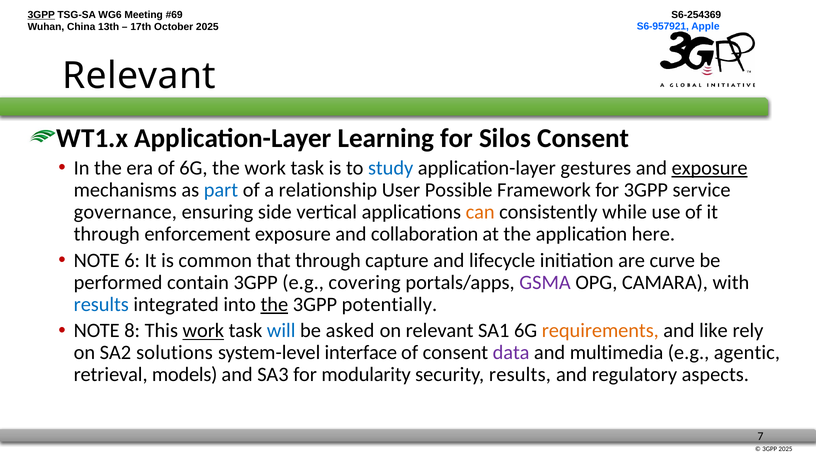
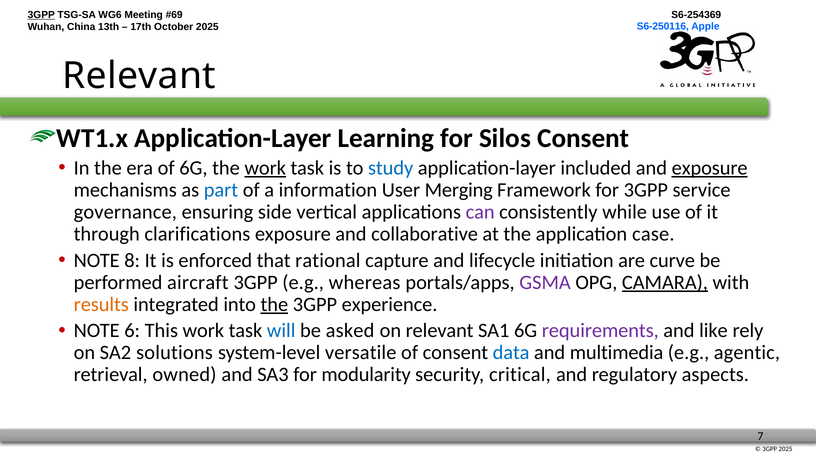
S6-957921: S6-957921 -> S6-250116
work at (265, 168) underline: none -> present
gestures: gestures -> included
relationship: relationship -> information
Possible: Possible -> Merging
can colour: orange -> purple
enforcement: enforcement -> clarifications
collaboration: collaboration -> collaborative
here: here -> case
6: 6 -> 8
common: common -> enforced
that through: through -> rational
contain: contain -> aircraft
covering: covering -> whereas
CAMARA underline: none -> present
results at (101, 304) colour: blue -> orange
potentially: potentially -> experience
8: 8 -> 6
work at (203, 331) underline: present -> none
requirements colour: orange -> purple
interface: interface -> versatile
data colour: purple -> blue
models: models -> owned
security results: results -> critical
